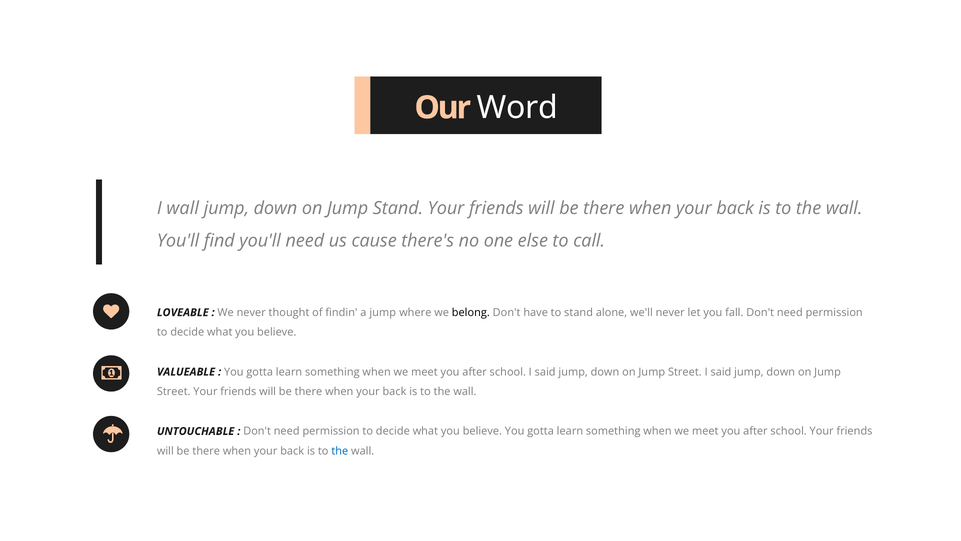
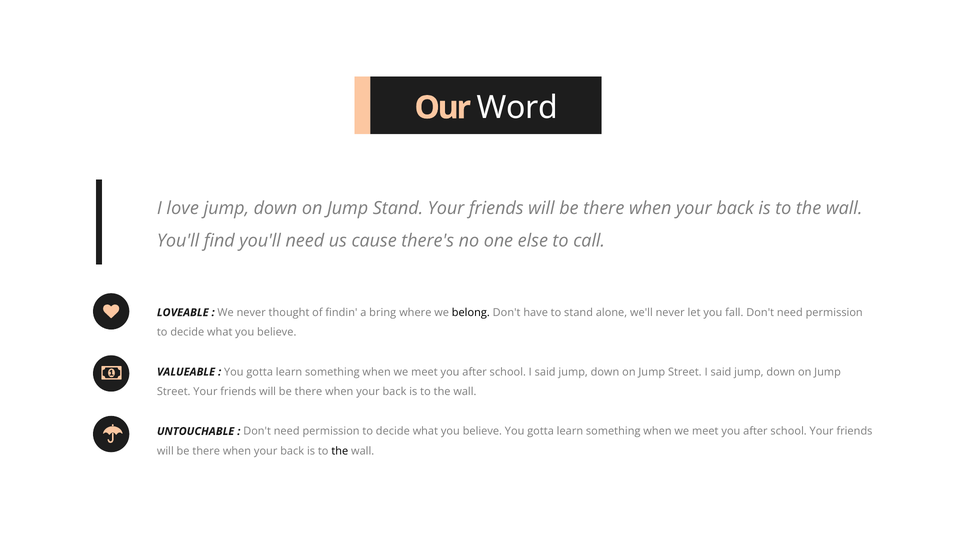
I wall: wall -> love
a jump: jump -> bring
the at (340, 451) colour: blue -> black
